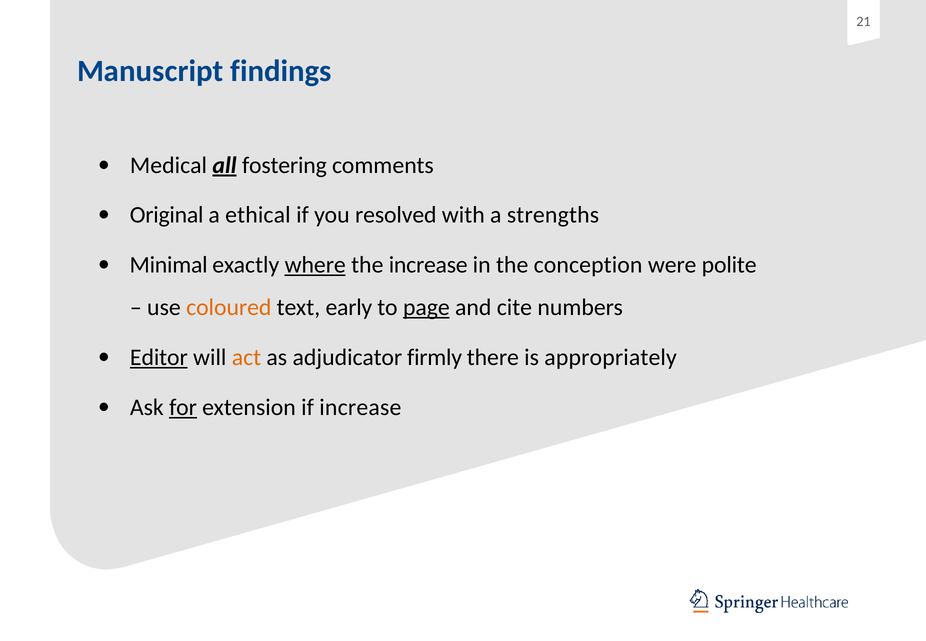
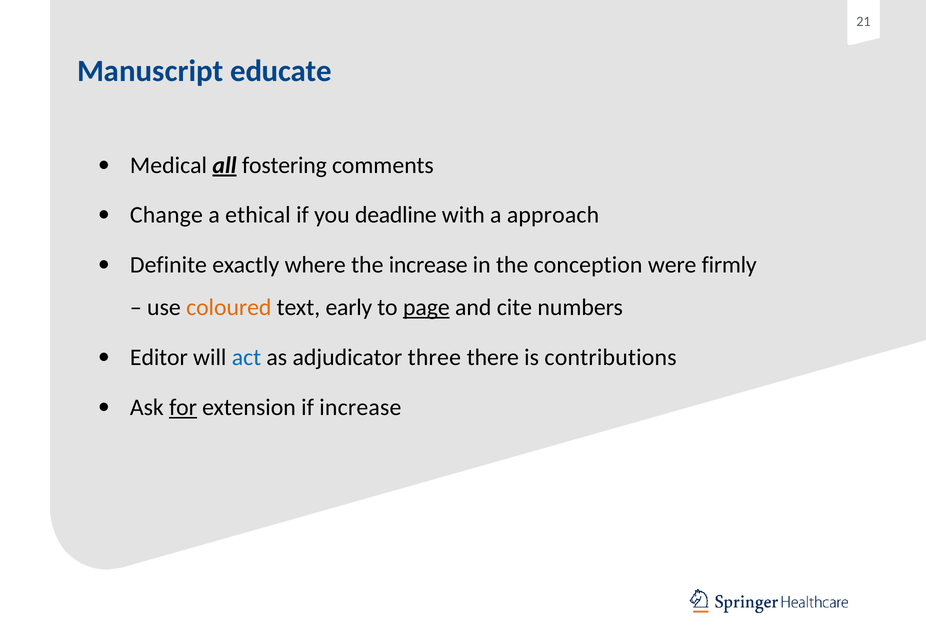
findings: findings -> educate
Original: Original -> Change
resolved: resolved -> deadline
strengths: strengths -> approach
Minimal: Minimal -> Definite
where underline: present -> none
polite: polite -> firmly
Editor underline: present -> none
act colour: orange -> blue
firmly: firmly -> three
appropriately: appropriately -> contributions
